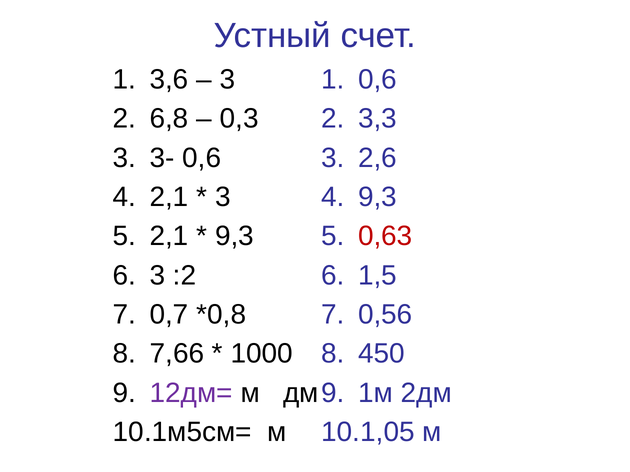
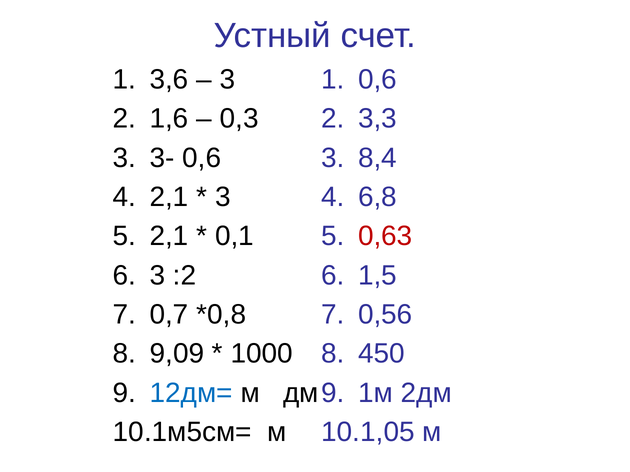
6,8: 6,8 -> 1,6
2,6: 2,6 -> 8,4
9,3 at (377, 197): 9,3 -> 6,8
9,3 at (234, 236): 9,3 -> 0,1
7,66: 7,66 -> 9,09
12дм= colour: purple -> blue
